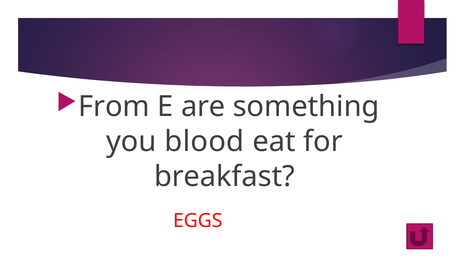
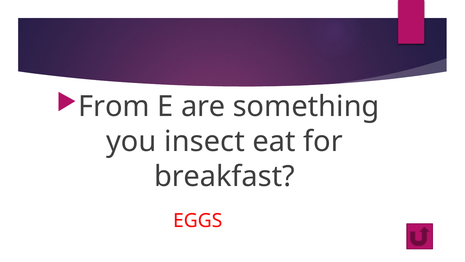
blood: blood -> insect
